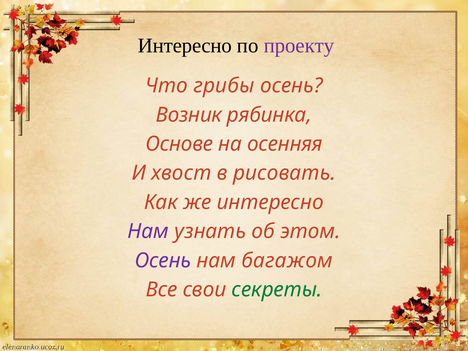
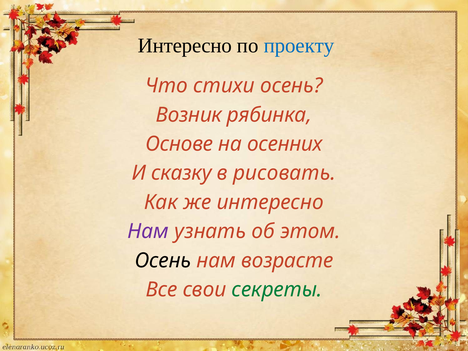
проекту colour: purple -> blue
грибы: грибы -> стихи
осенняя: осенняя -> осенних
хвост: хвост -> сказку
Осень at (163, 261) colour: purple -> black
багажом: багажом -> возрасте
